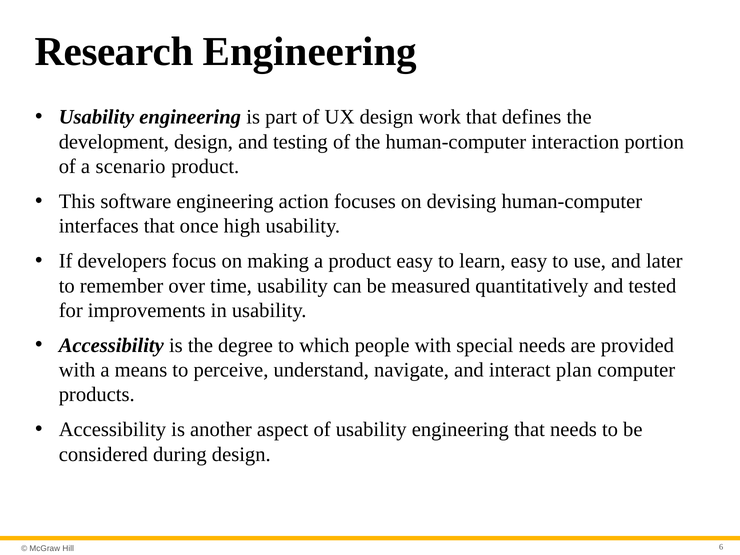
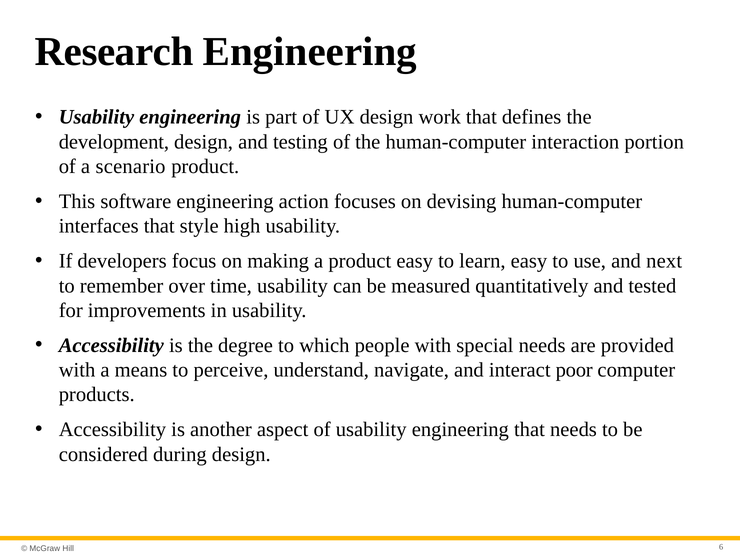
once: once -> style
later: later -> next
plan: plan -> poor
